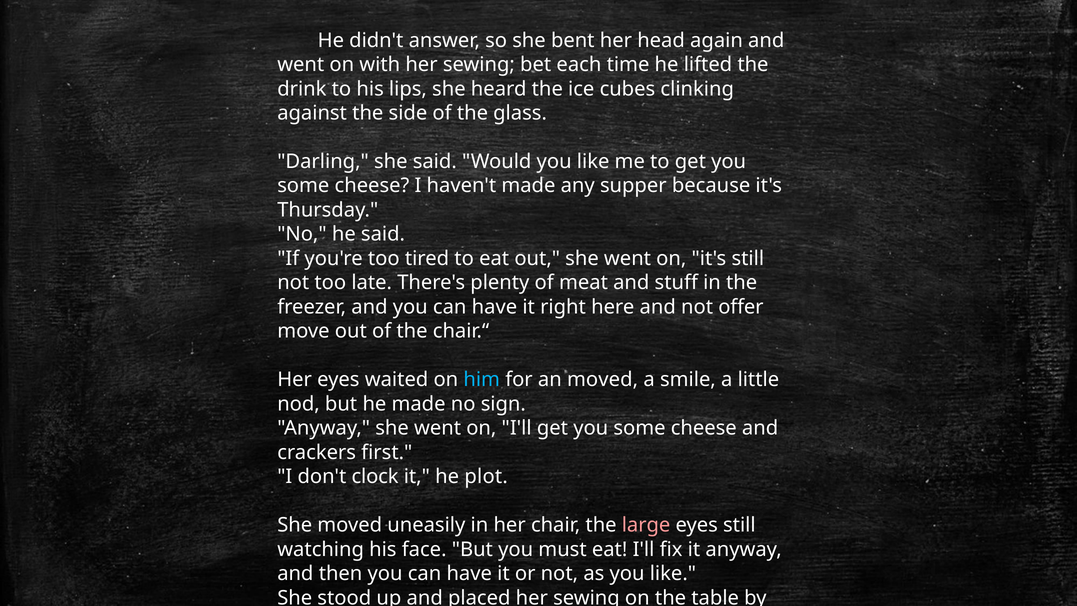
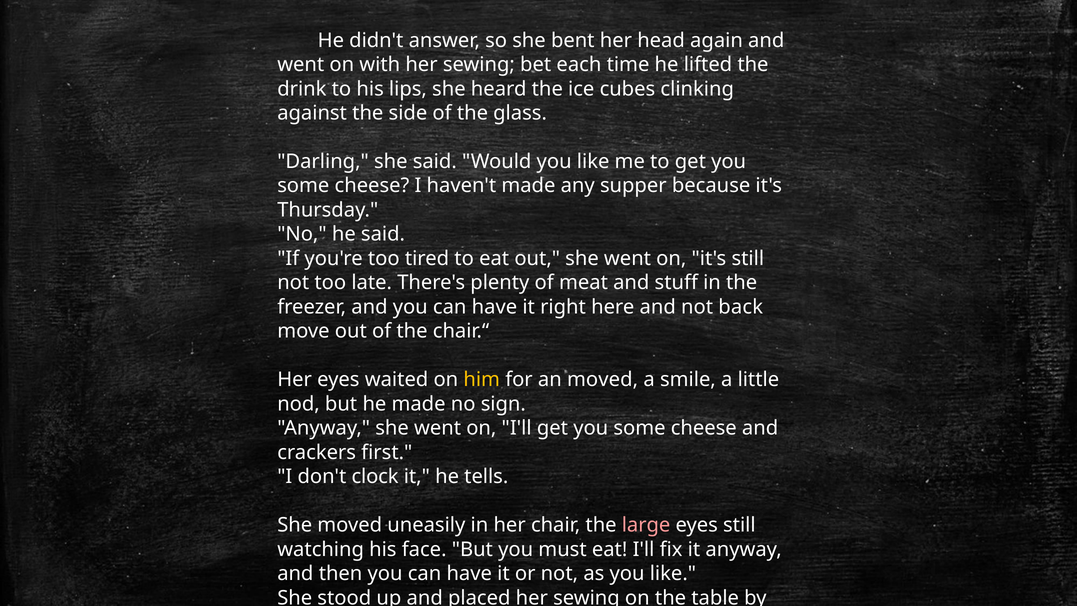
offer: offer -> back
him colour: light blue -> yellow
plot: plot -> tells
